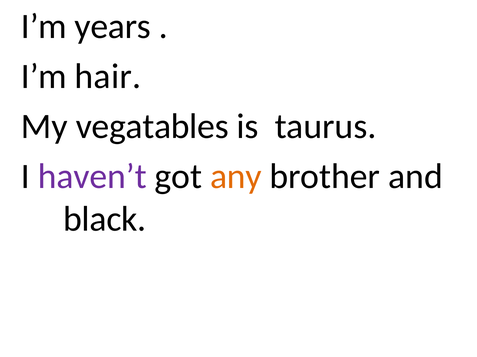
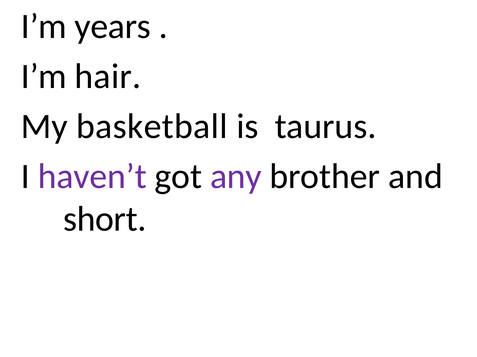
vegatables: vegatables -> basketball
any colour: orange -> purple
black: black -> short
